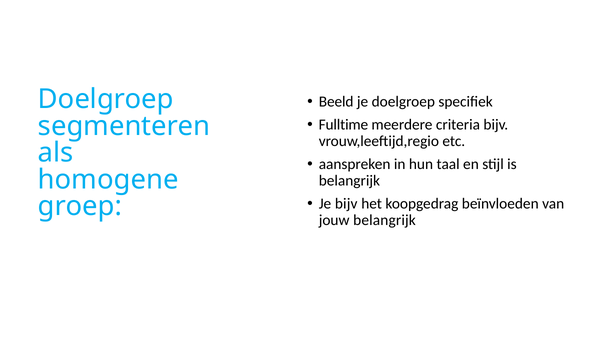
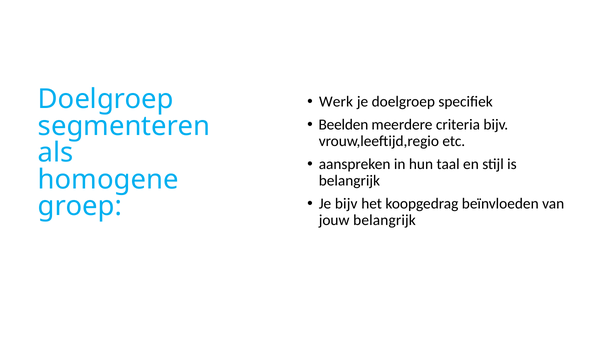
Beeld: Beeld -> Werk
Fulltime: Fulltime -> Beelden
